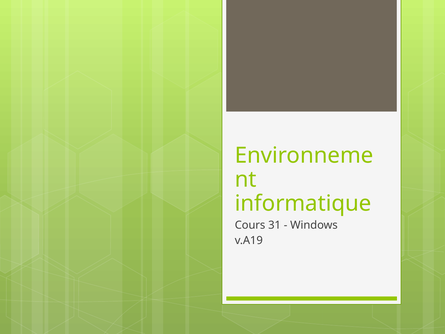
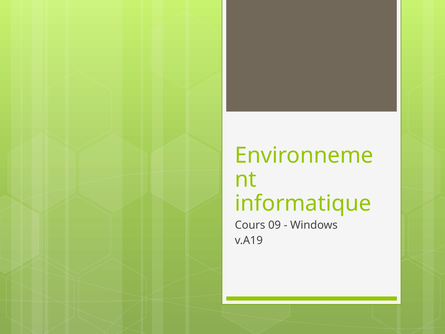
31: 31 -> 09
